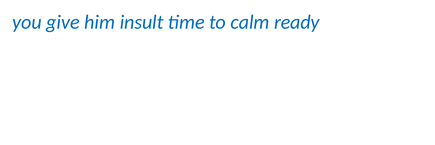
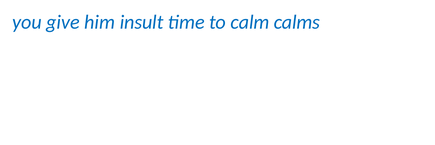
ready: ready -> calms
